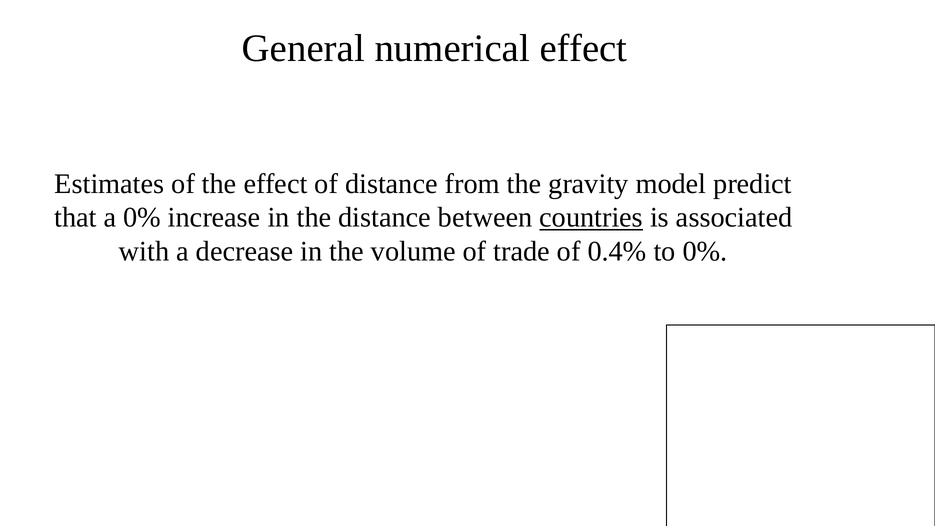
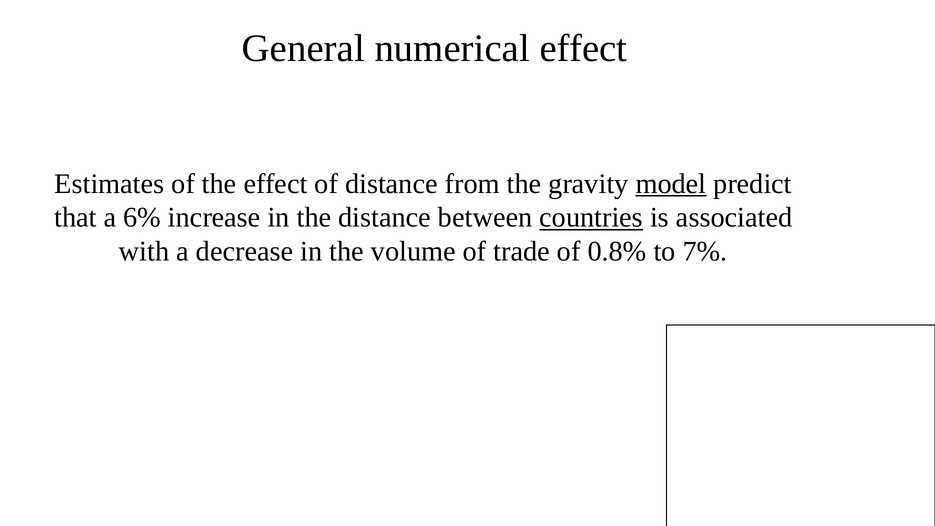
model underline: none -> present
a 0%: 0% -> 6%
0.4%: 0.4% -> 0.8%
to 0%: 0% -> 7%
